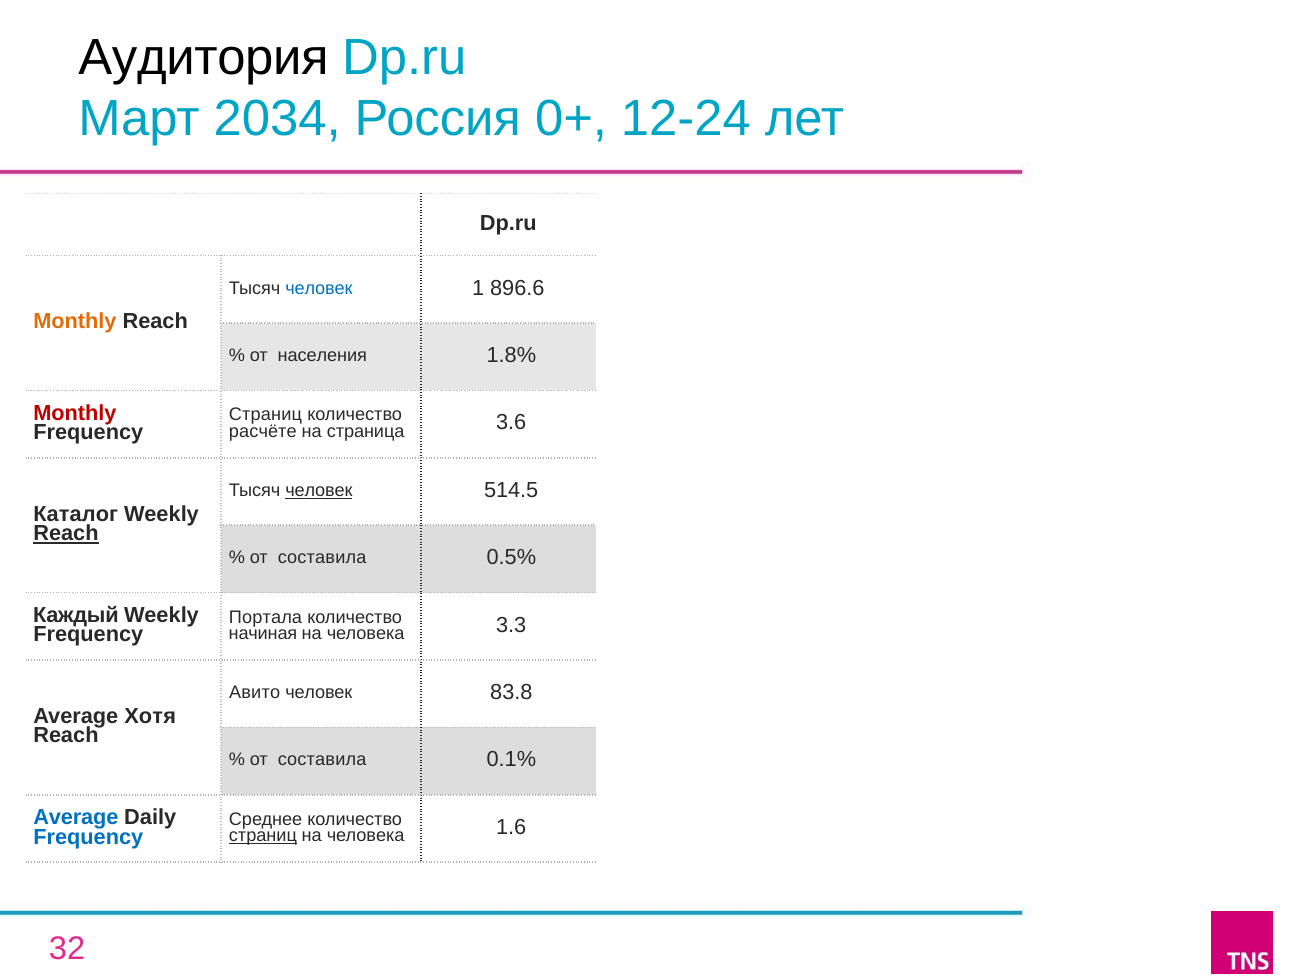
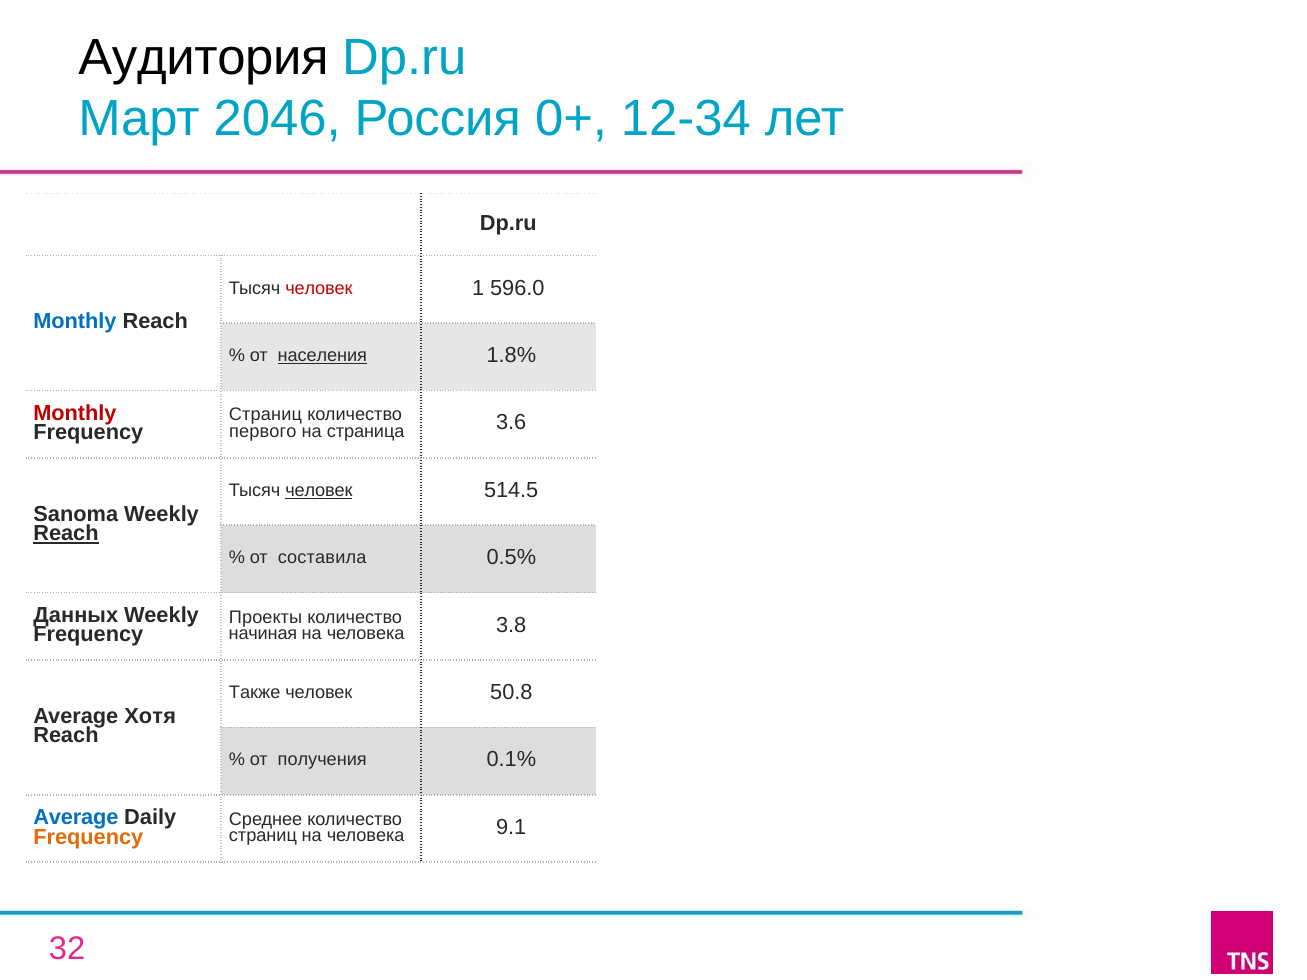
2034: 2034 -> 2046
12-24: 12-24 -> 12-34
человек at (319, 288) colour: blue -> red
896.6: 896.6 -> 596.0
Monthly at (75, 322) colour: orange -> blue
населения underline: none -> present
расчёте: расчёте -> первого
Каталог: Каталог -> Sanoma
Каждый: Каждый -> Данных
Портала: Портала -> Проекты
3.3: 3.3 -> 3.8
Авито: Авито -> Также
83.8: 83.8 -> 50.8
составила at (322, 760): составила -> получения
Frequency at (88, 837) colour: blue -> orange
страниц at (263, 836) underline: present -> none
1.6: 1.6 -> 9.1
